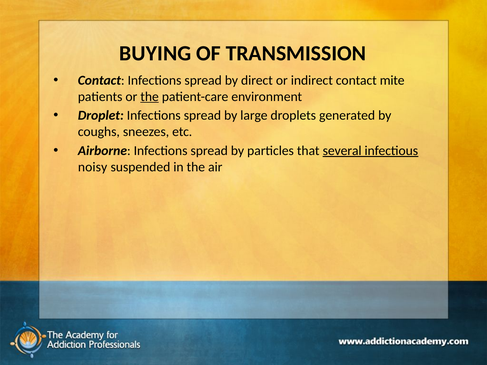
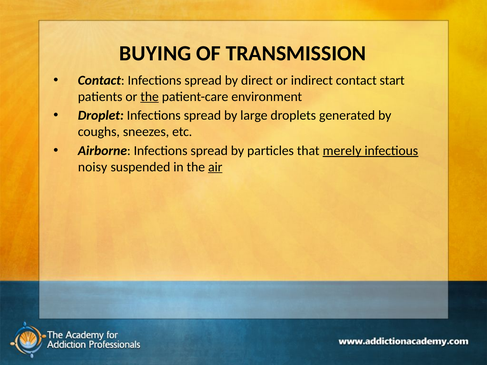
mite: mite -> start
several: several -> merely
air underline: none -> present
